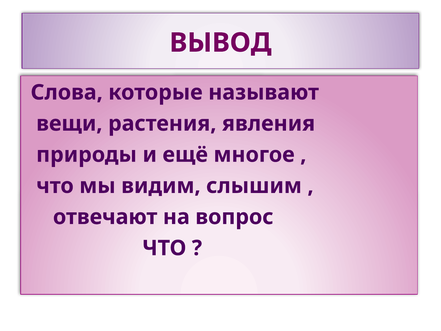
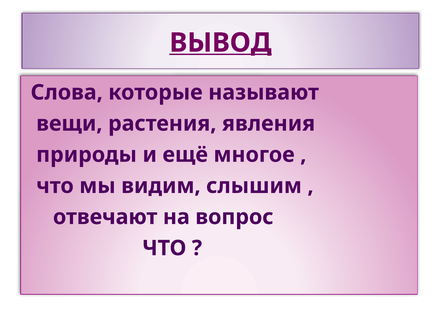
ВЫВОД underline: none -> present
